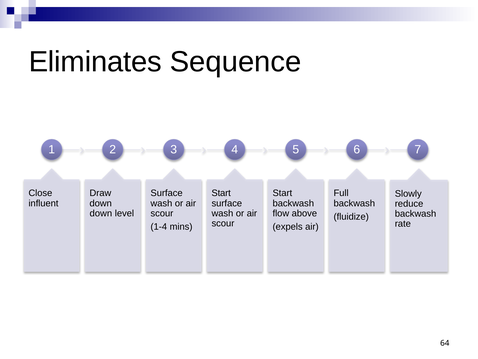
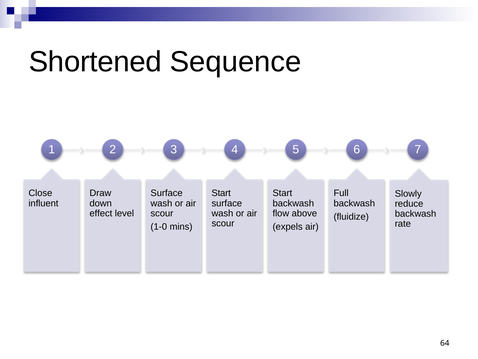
Eliminates: Eliminates -> Shortened
down at (101, 213): down -> effect
1-4: 1-4 -> 1-0
